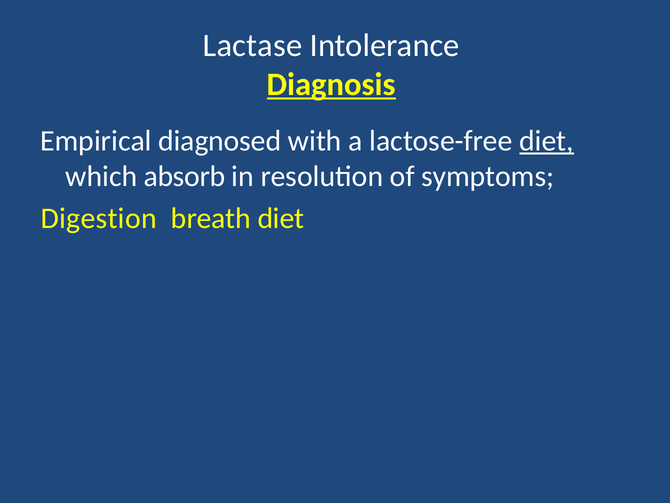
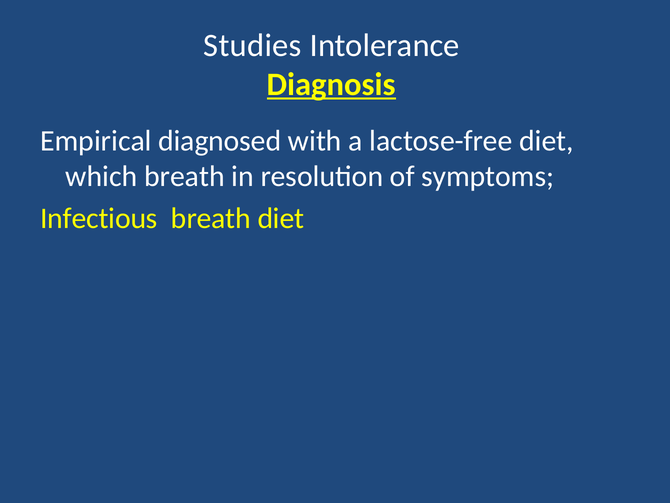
Lactase: Lactase -> Studies
diet at (547, 141) underline: present -> none
which absorb: absorb -> breath
Digestion: Digestion -> Infectious
